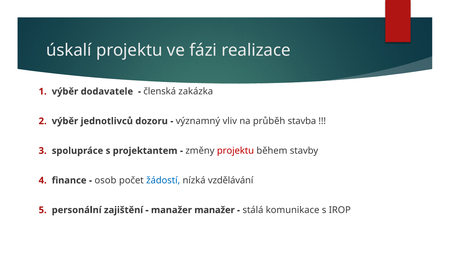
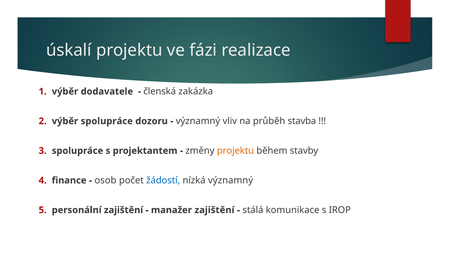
výběr jednotlivců: jednotlivců -> spolupráce
projektu at (235, 151) colour: red -> orange
nízká vzdělávání: vzdělávání -> významný
manažer manažer: manažer -> zajištění
